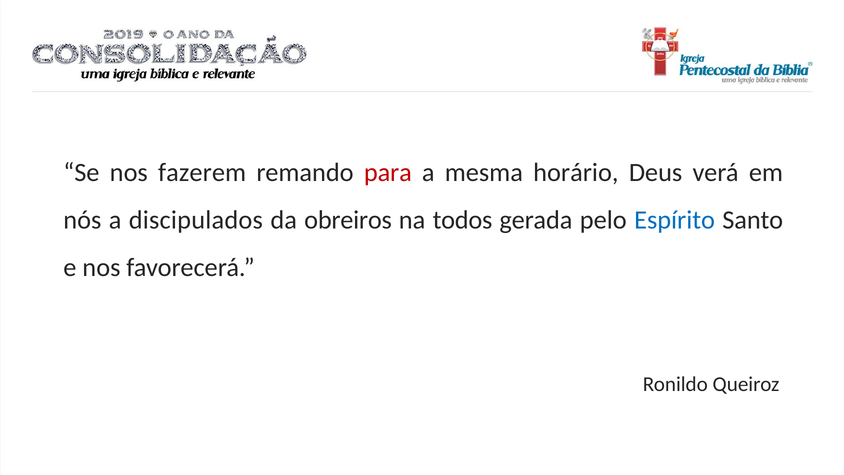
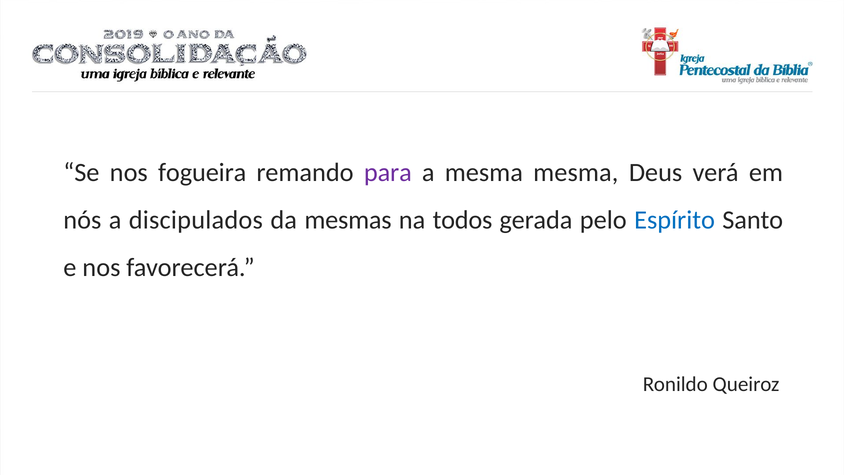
fazerem: fazerem -> fogueira
para colour: red -> purple
mesma horário: horário -> mesma
obreiros: obreiros -> mesmas
